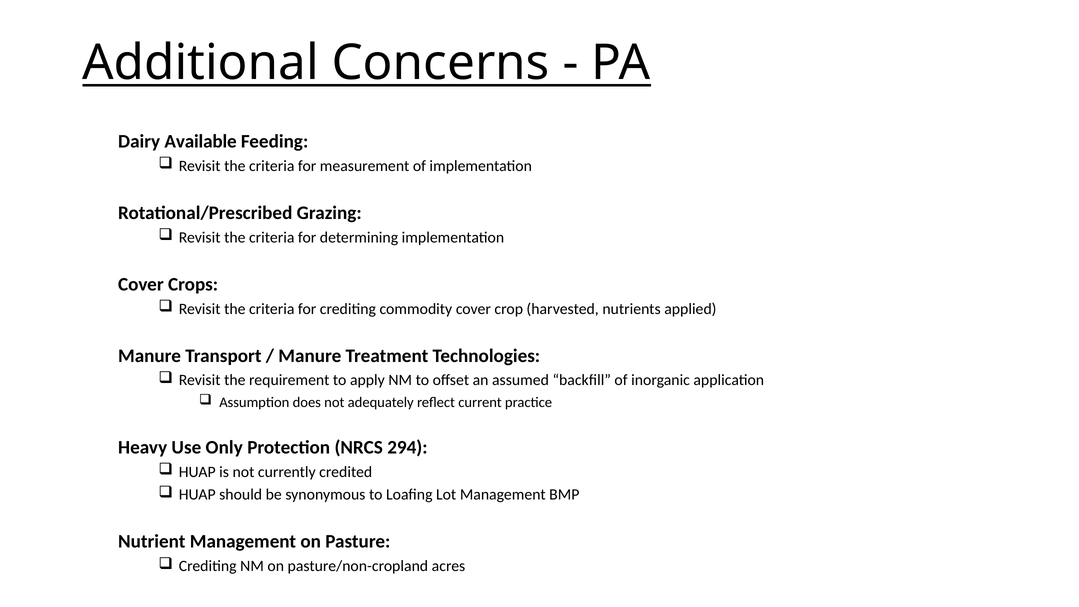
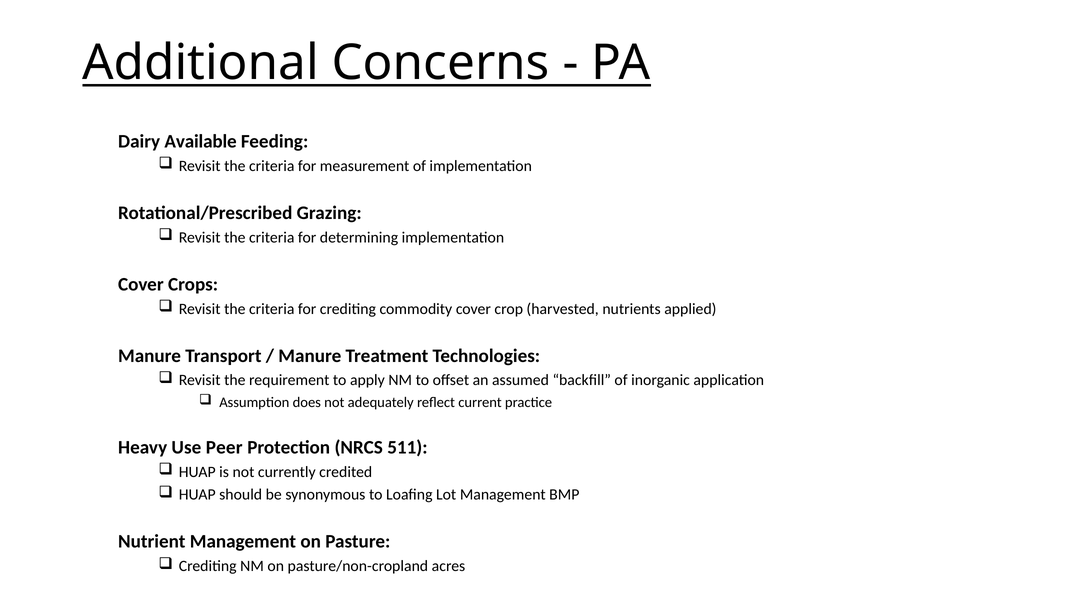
Only: Only -> Peer
294: 294 -> 511
